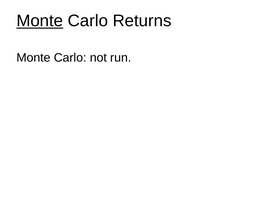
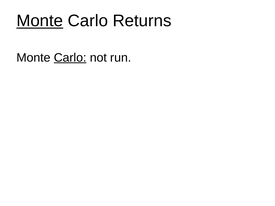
Carlo at (70, 58) underline: none -> present
